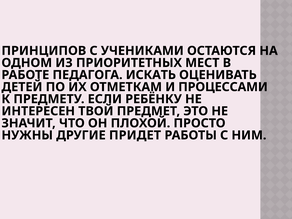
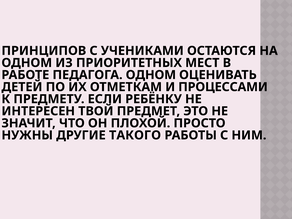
ПЕДАГОГА ИСКАТЬ: ИСКАТЬ -> ОДНОМ
ПРИДЕТ: ПРИДЕТ -> ТАКОГО
